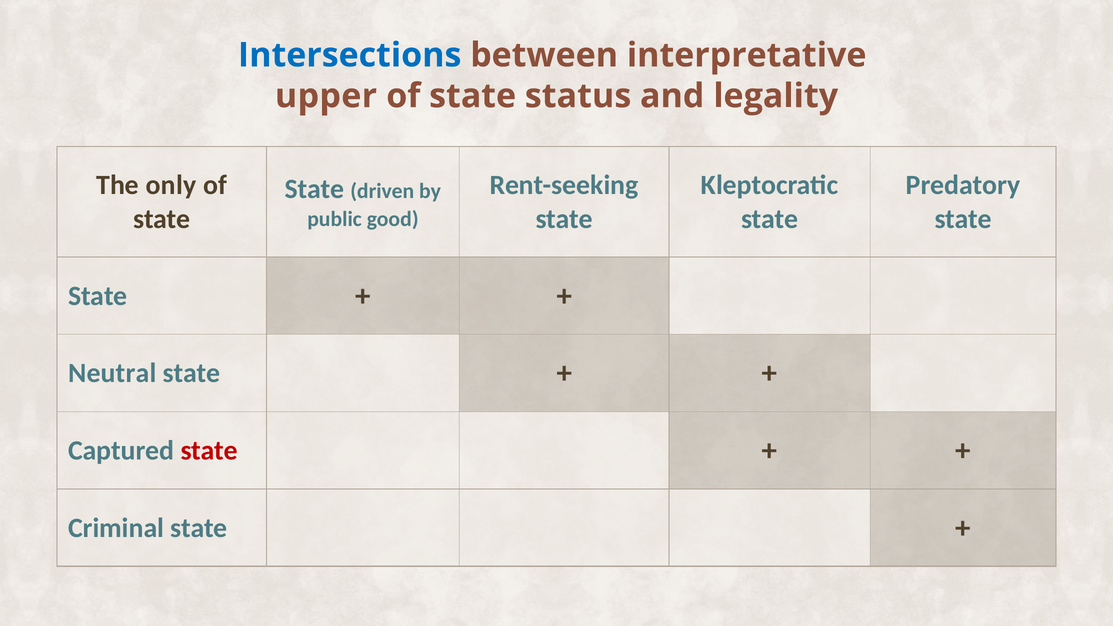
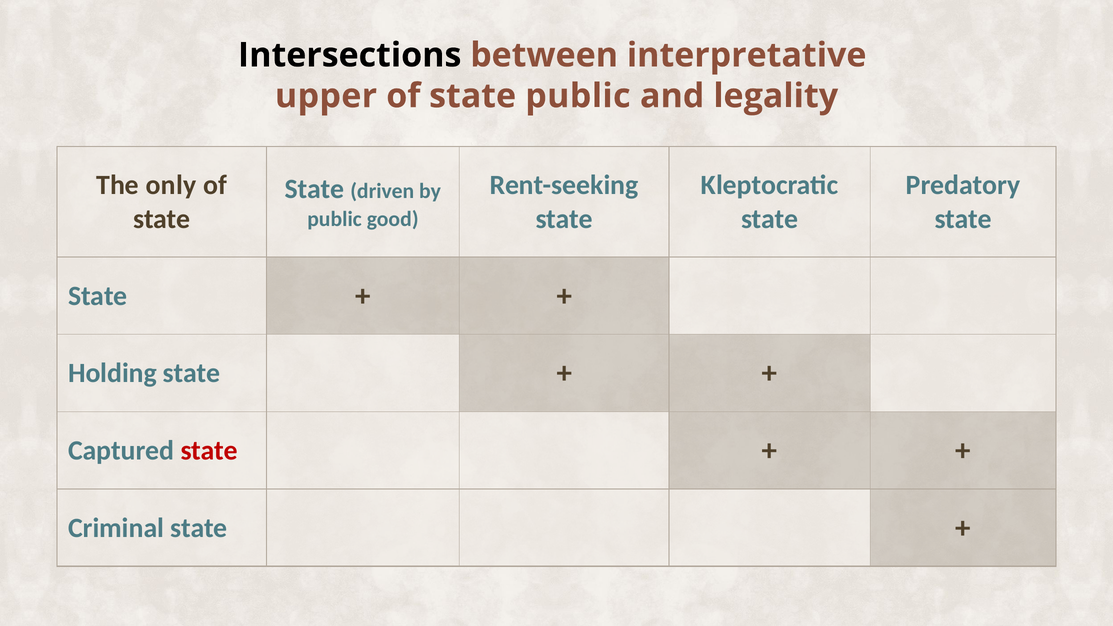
Intersections colour: blue -> black
state status: status -> public
Neutral: Neutral -> Holding
